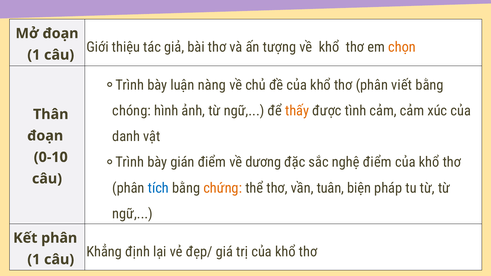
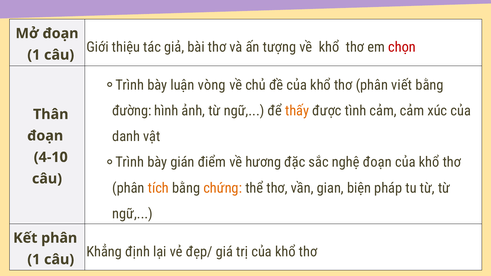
chọn colour: orange -> red
nàng: nàng -> vòng
chóng: chóng -> đường
0-10: 0-10 -> 4-10
dương: dương -> hương
nghệ điểm: điểm -> đoạn
tích colour: blue -> orange
tuân: tuân -> gian
